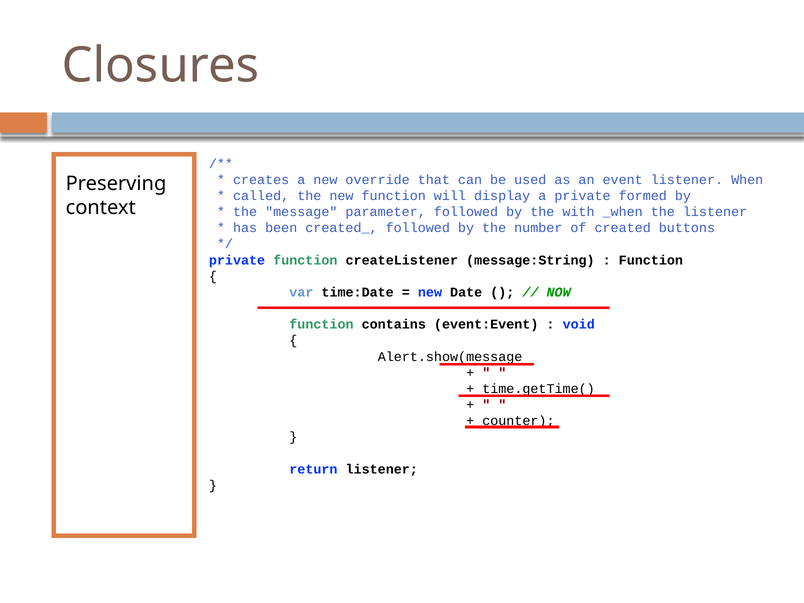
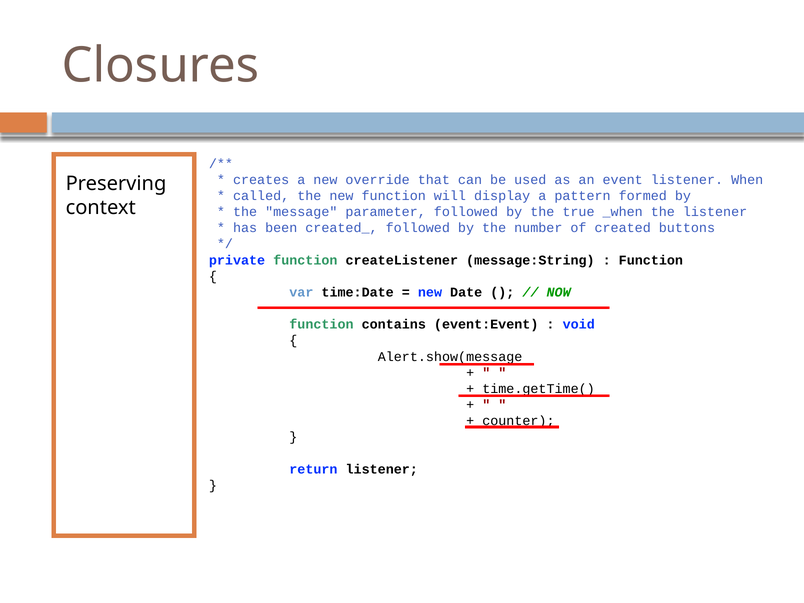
a private: private -> pattern
with: with -> true
